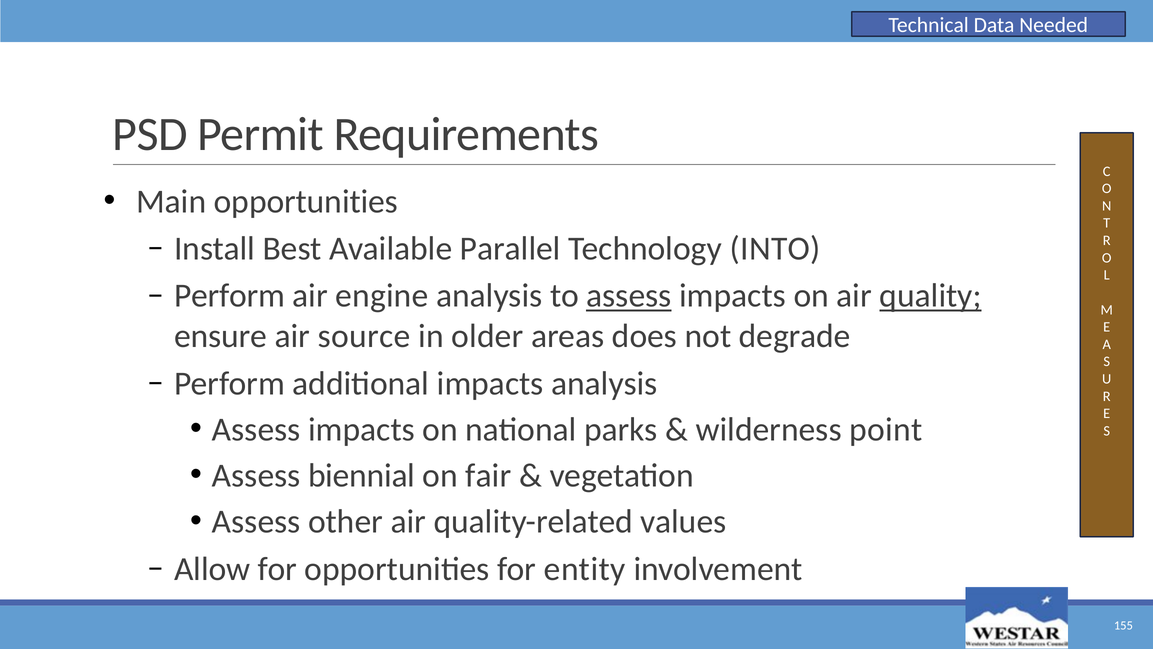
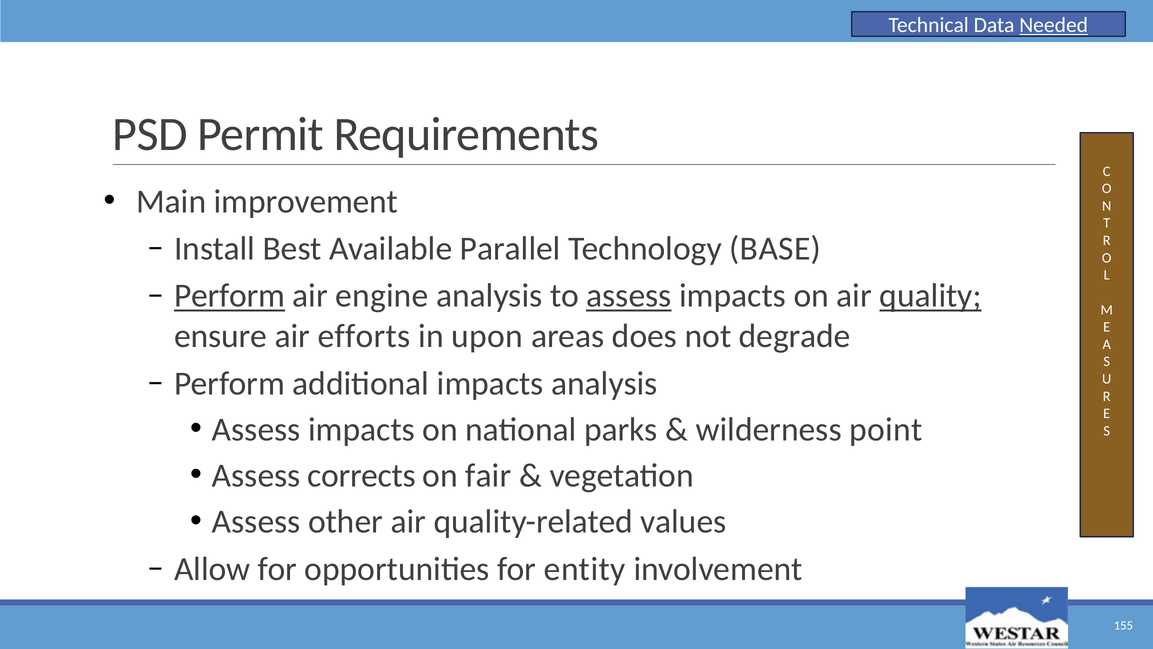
Needed underline: none -> present
Main opportunities: opportunities -> improvement
INTO: INTO -> BASE
Perform at (230, 296) underline: none -> present
source: source -> efforts
older: older -> upon
biennial: biennial -> corrects
